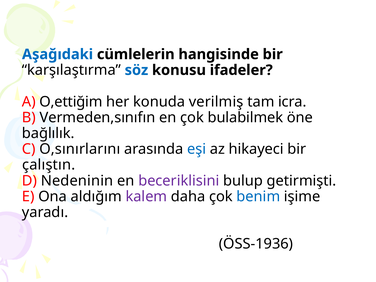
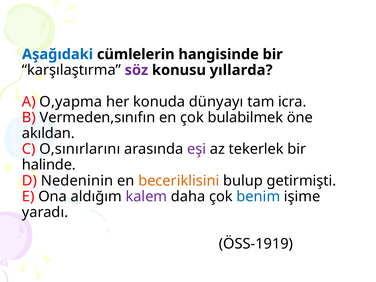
söz colour: blue -> purple
ifadeler: ifadeler -> yıllarda
O,ettiğim: O,ettiğim -> O,yapma
verilmiş: verilmiş -> dünyayı
bağlılık: bağlılık -> akıldan
eşi colour: blue -> purple
hikayeci: hikayeci -> tekerlek
çalıştın: çalıştın -> halinde
beceriklisini colour: purple -> orange
ÖSS-1936: ÖSS-1936 -> ÖSS-1919
